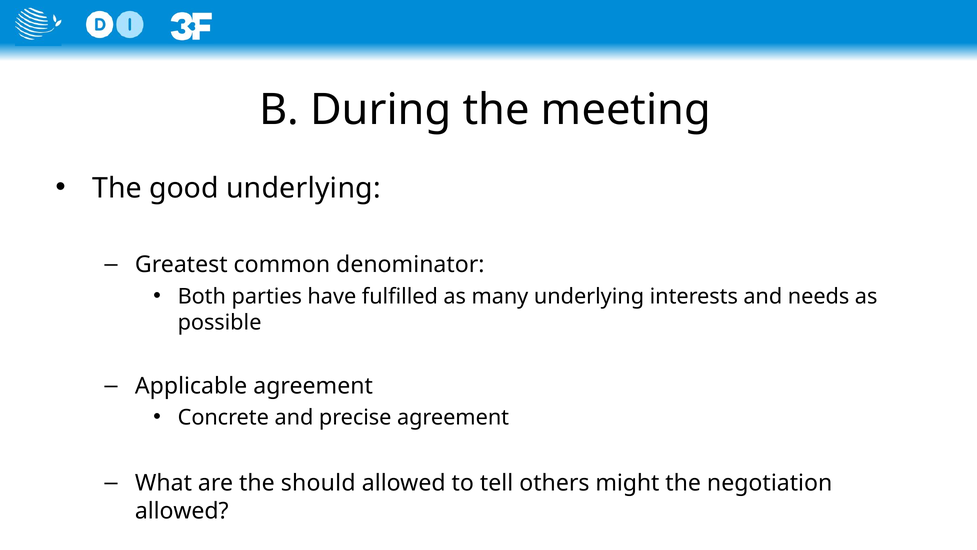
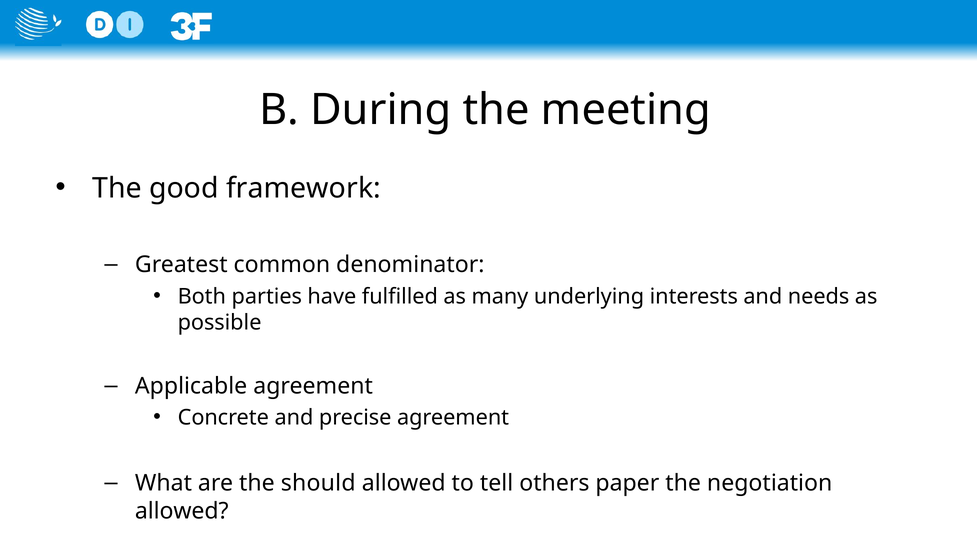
good underlying: underlying -> framework
might: might -> paper
